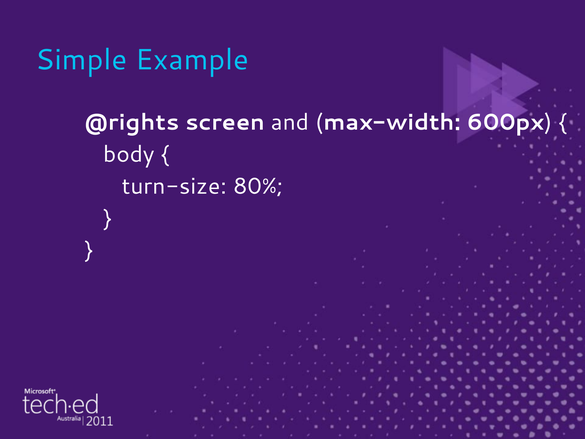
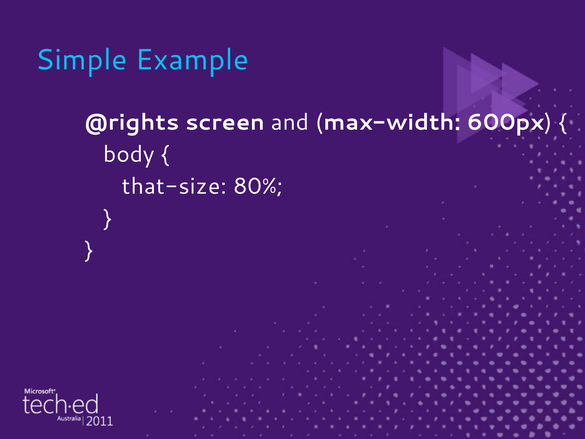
turn-size: turn-size -> that-size
